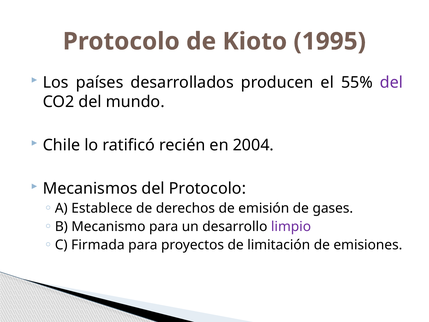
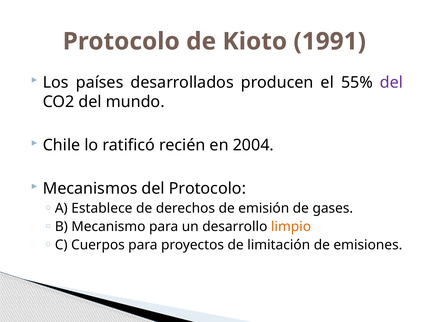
1995: 1995 -> 1991
limpio colour: purple -> orange
Firmada: Firmada -> Cuerpos
